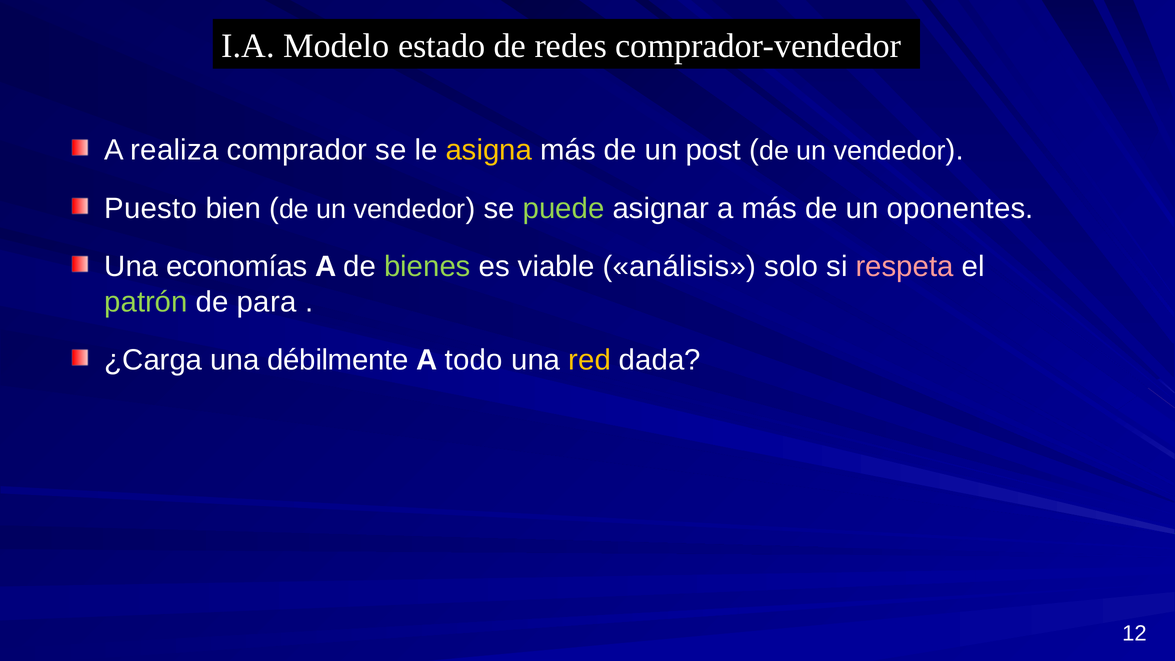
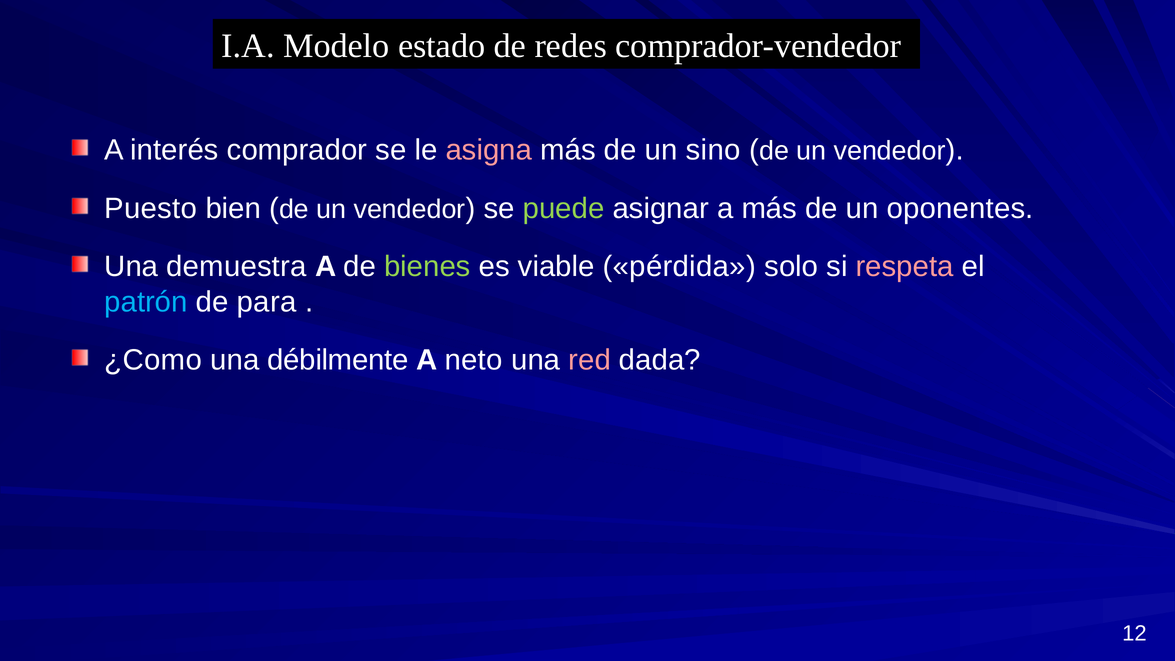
realiza: realiza -> interés
asigna colour: yellow -> pink
post: post -> sino
economías: economías -> demuestra
análisis: análisis -> pérdida
patrón colour: light green -> light blue
¿Carga: ¿Carga -> ¿Como
todo: todo -> neto
red colour: yellow -> pink
